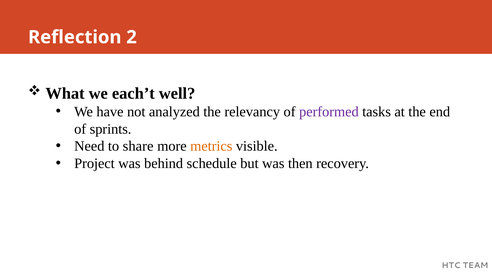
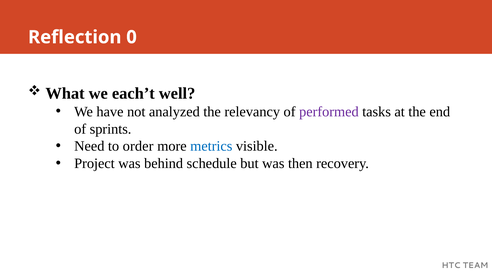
2: 2 -> 0
share: share -> order
metrics colour: orange -> blue
